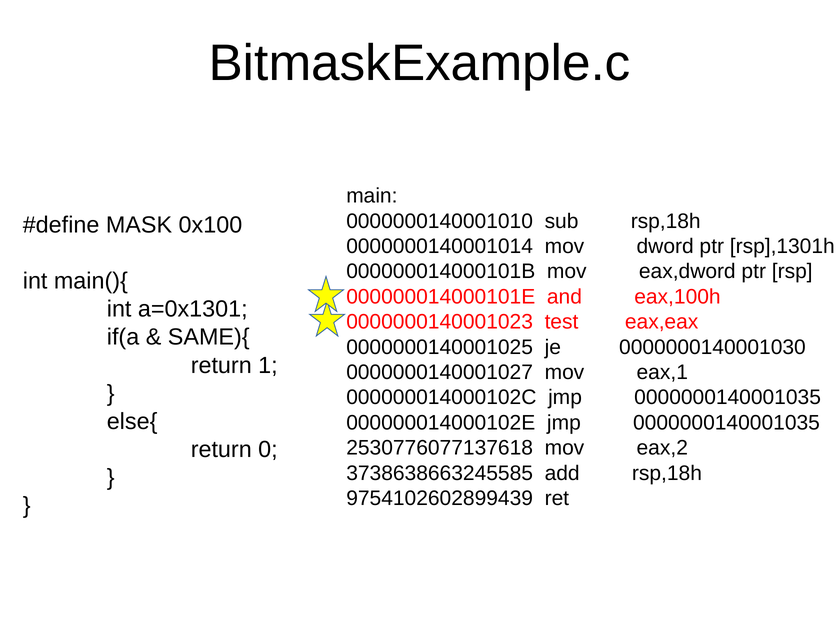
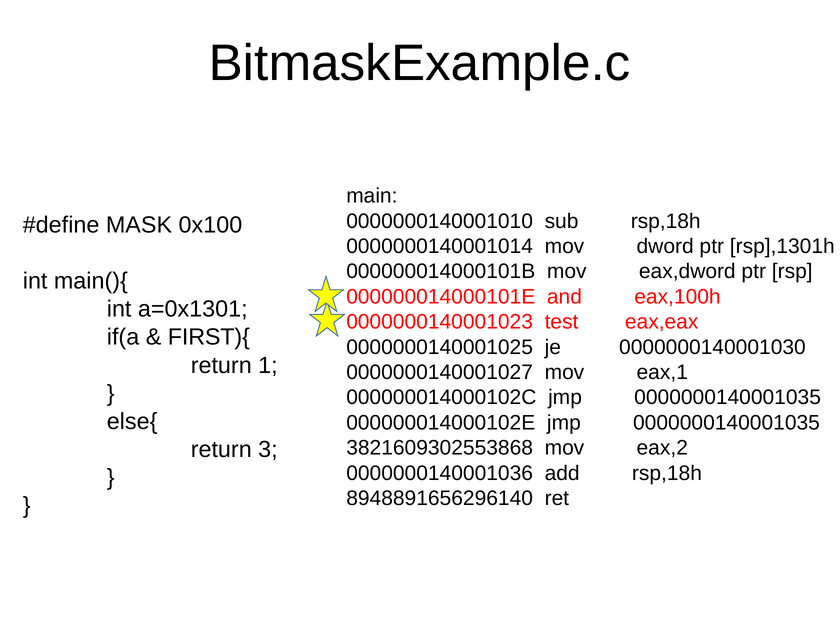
SAME){: SAME){ -> FIRST){
2530776077137618: 2530776077137618 -> 3821609302553868
0: 0 -> 3
3738638663245585: 3738638663245585 -> 0000000140001036
9754102602899439: 9754102602899439 -> 8948891656296140
